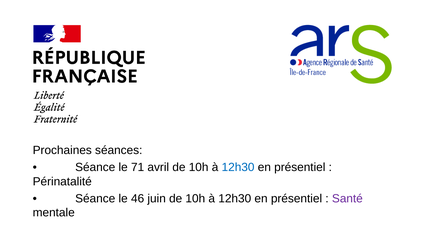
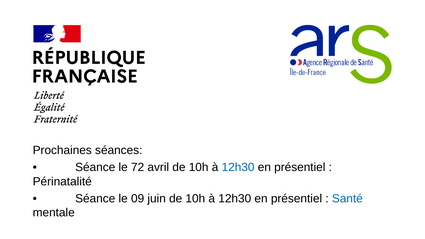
71: 71 -> 72
46: 46 -> 09
Santé colour: purple -> blue
